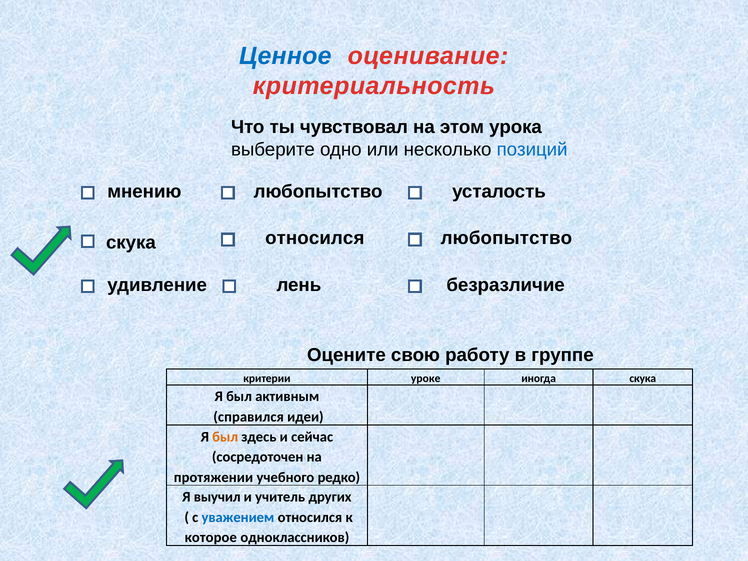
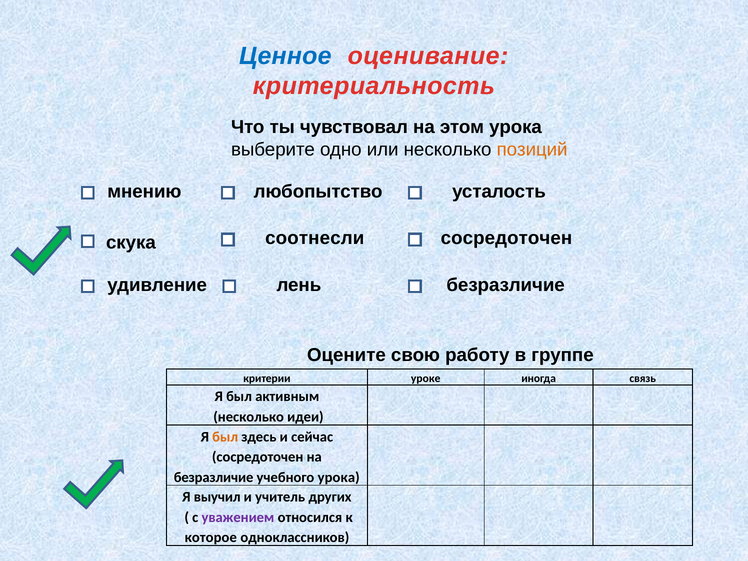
позиций colour: blue -> orange
относился at (315, 238): относился -> соотнесли
любопытство at (506, 238): любопытство -> сосредоточен
иногда скука: скука -> связь
справился at (249, 417): справился -> несколько
протяжении at (213, 477): протяжении -> безразличие
учебного редко: редко -> урока
уважением colour: blue -> purple
